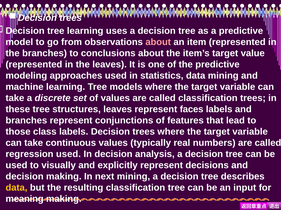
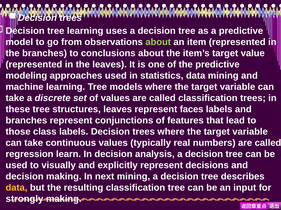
about at (158, 42) colour: pink -> light green
regression used: used -> learn
meaning: meaning -> strongly
